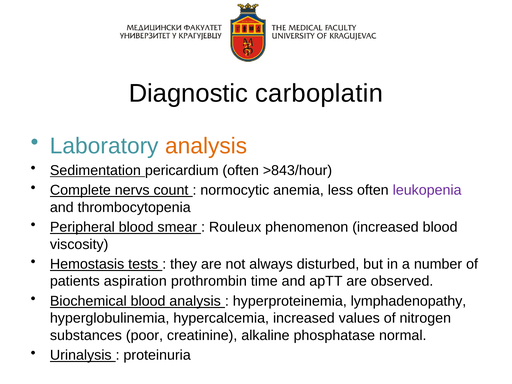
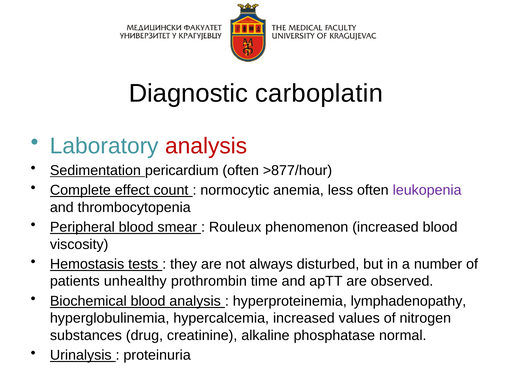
analysis at (206, 146) colour: orange -> red
>843/hour: >843/hour -> >877/hour
nervs: nervs -> effect
aspiration: aspiration -> unhealthy
poor: poor -> drug
